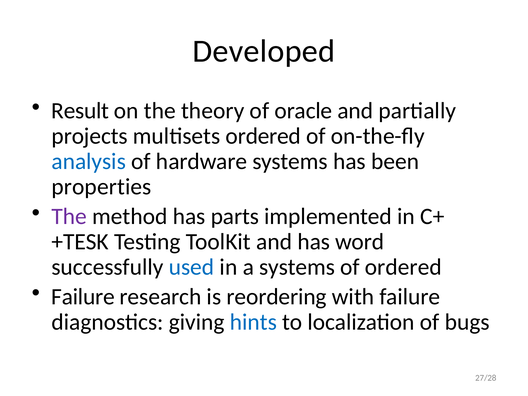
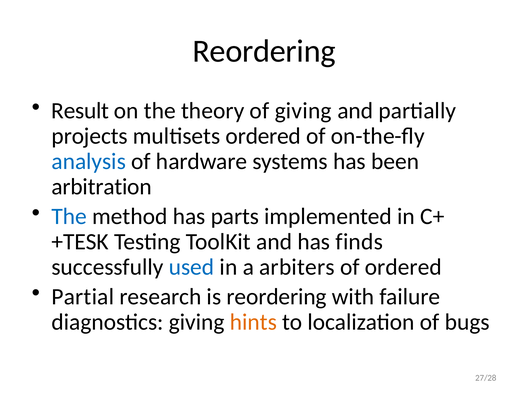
Developed at (264, 51): Developed -> Reordering
of oracle: oracle -> giving
properties: properties -> arbitration
The at (69, 216) colour: purple -> blue
word: word -> finds
a systems: systems -> arbiters
Failure at (83, 297): Failure -> Partial
hints colour: blue -> orange
